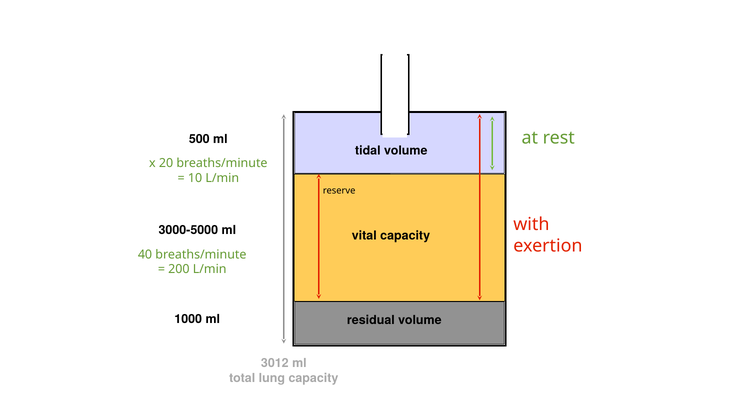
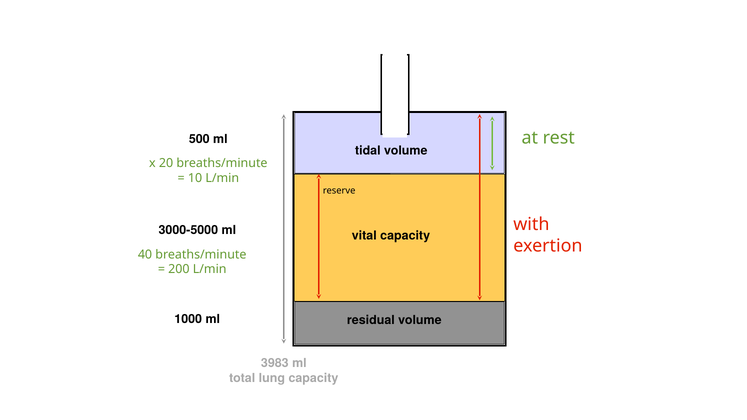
3012: 3012 -> 3983
